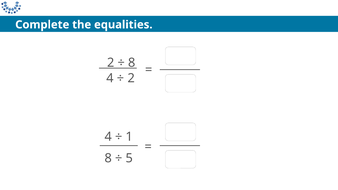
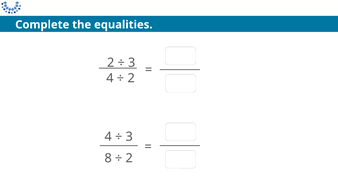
8 at (132, 63): 8 -> 3
1 at (129, 137): 1 -> 3
5 at (129, 158): 5 -> 2
